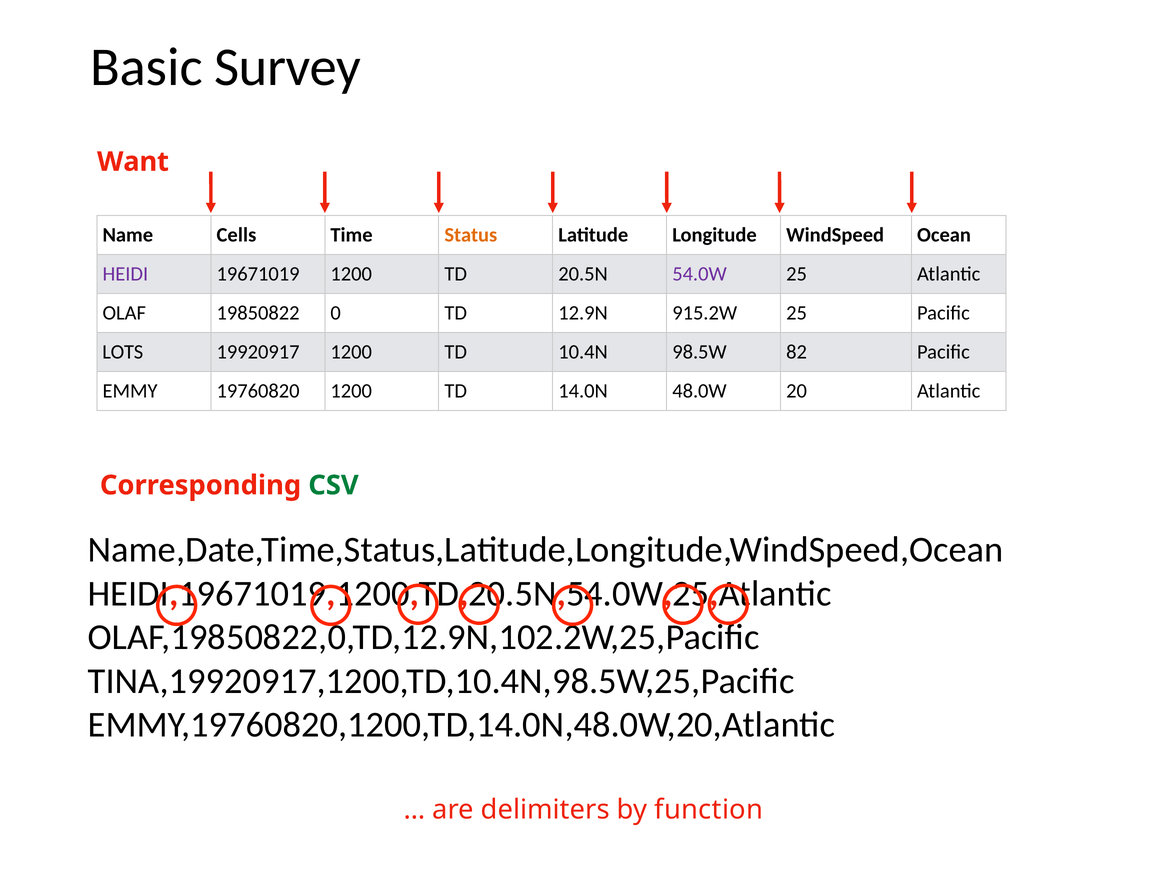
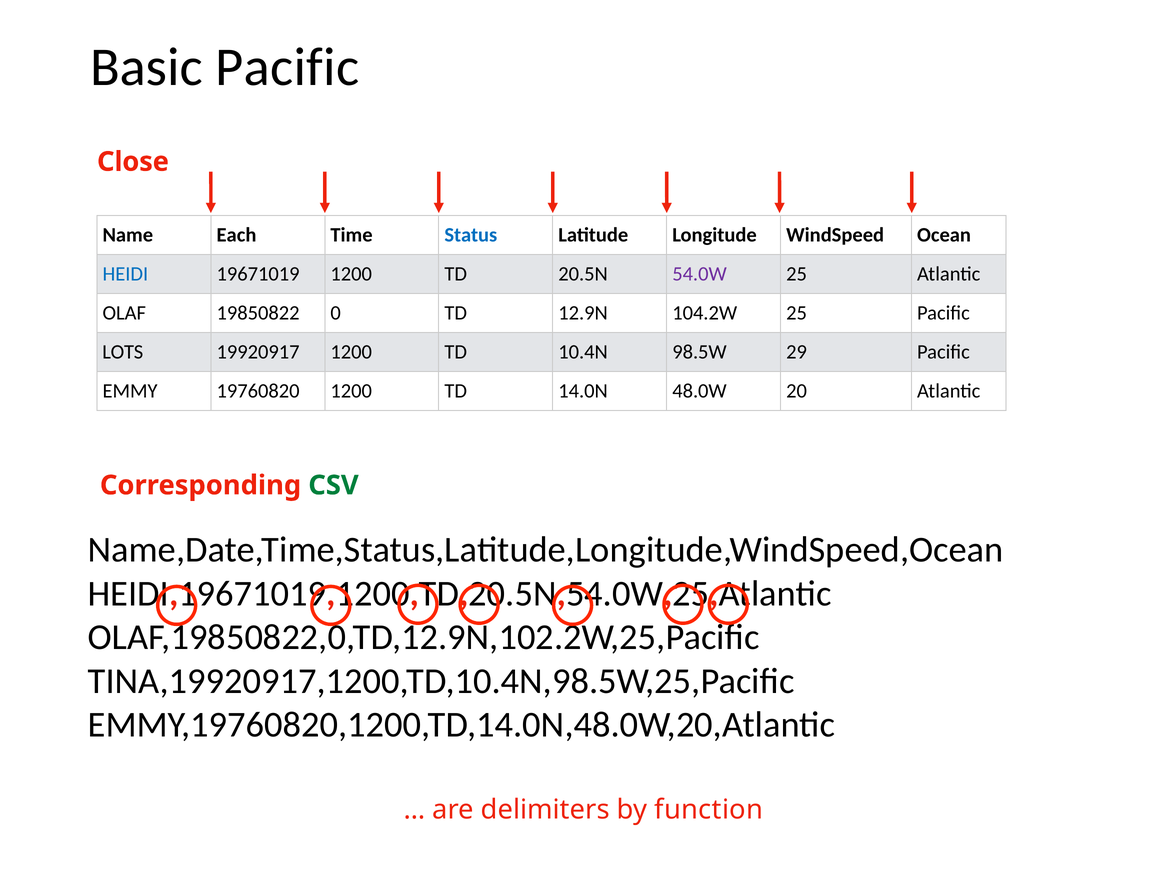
Basic Survey: Survey -> Pacific
Want: Want -> Close
Cells: Cells -> Each
Status colour: orange -> blue
HEIDI colour: purple -> blue
915.2W: 915.2W -> 104.2W
82: 82 -> 29
